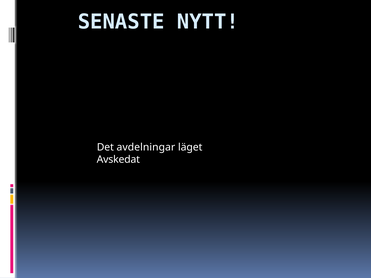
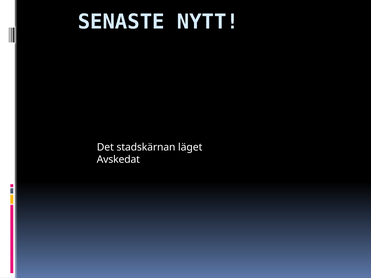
avdelningar: avdelningar -> stadskärnan
